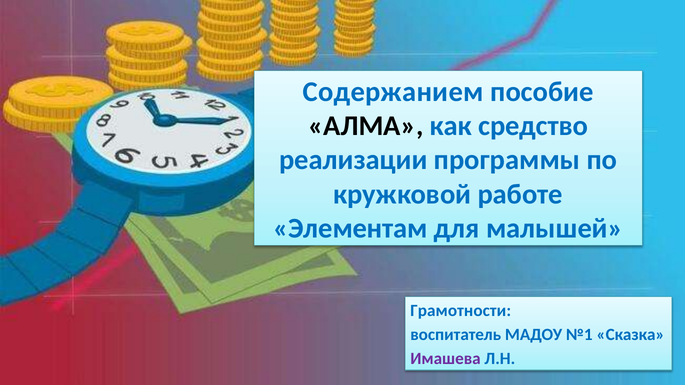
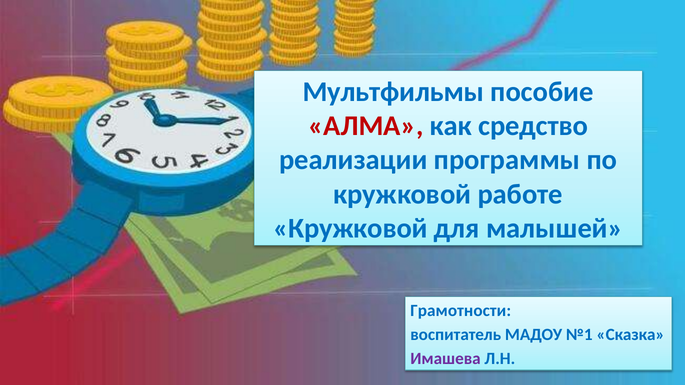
Содержанием: Содержанием -> Мультфильмы
АЛМА colour: black -> red
Элементам at (350, 229): Элементам -> Кружковой
